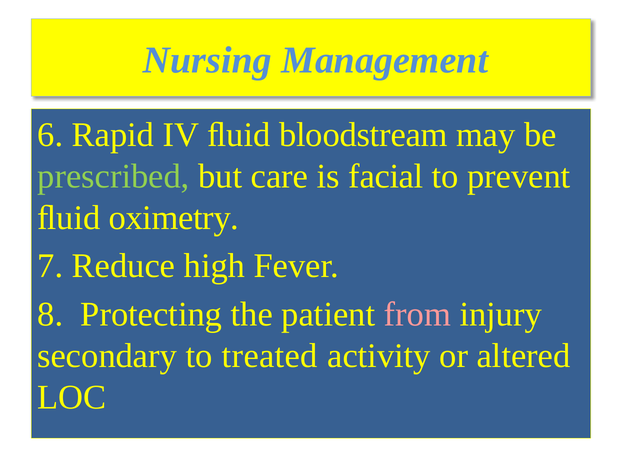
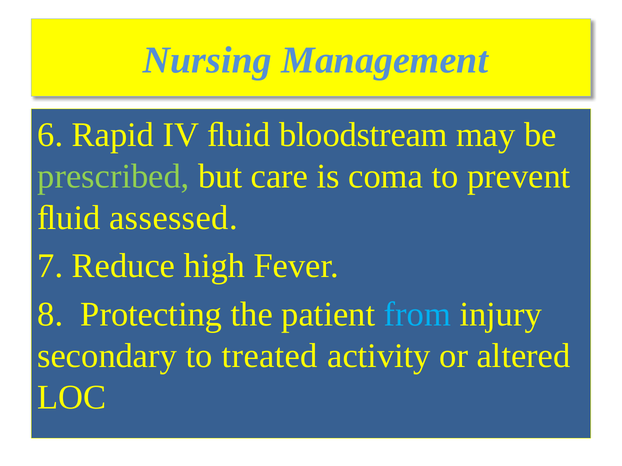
facial: facial -> coma
oximetry: oximetry -> assessed
from colour: pink -> light blue
